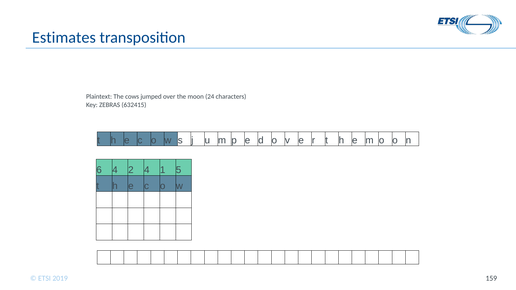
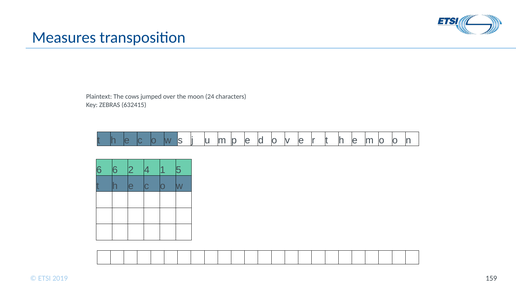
Estimates: Estimates -> Measures
6 4: 4 -> 6
